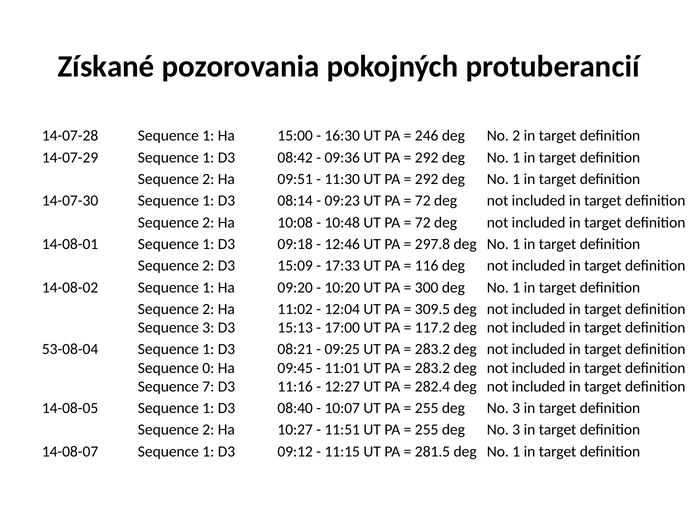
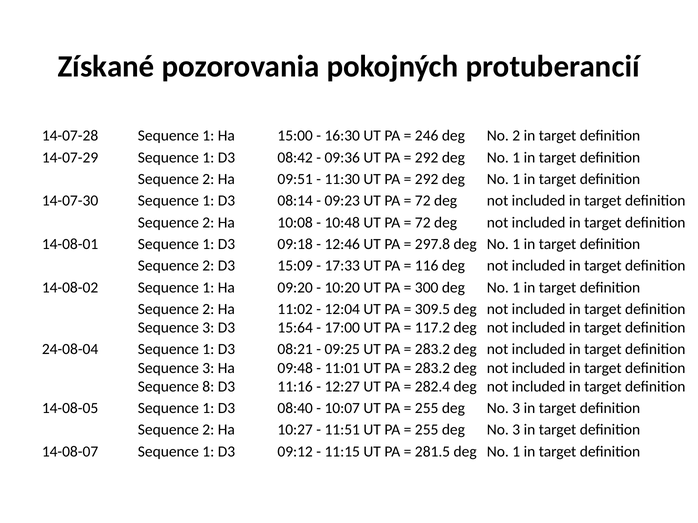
15:13: 15:13 -> 15:64
53-08-04: 53-08-04 -> 24-08-04
0 at (208, 368): 0 -> 3
09:45: 09:45 -> 09:48
7: 7 -> 8
